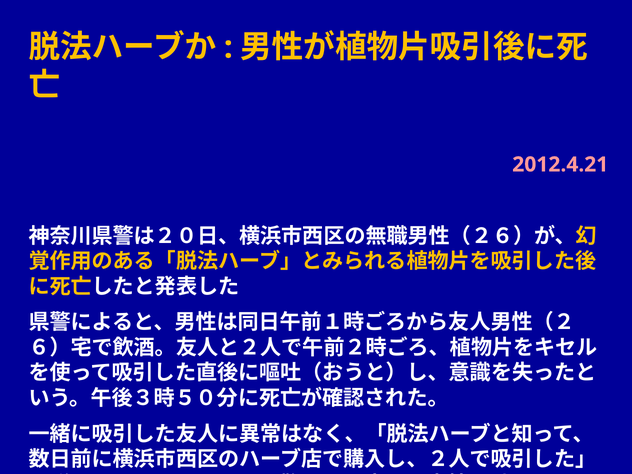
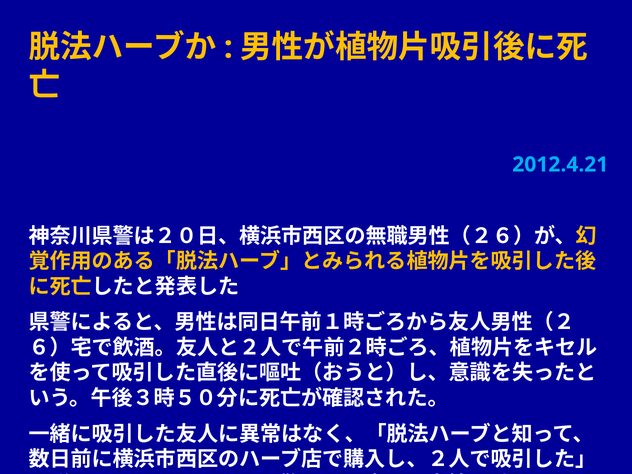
2012.4.21 colour: pink -> light blue
